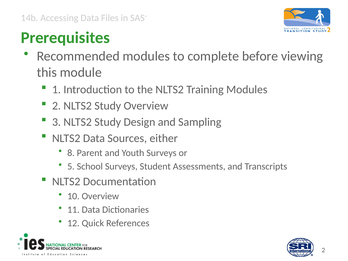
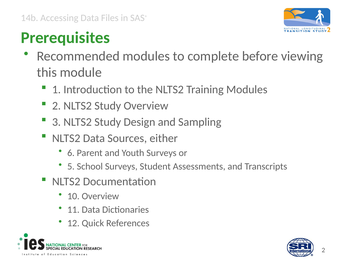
8: 8 -> 6
